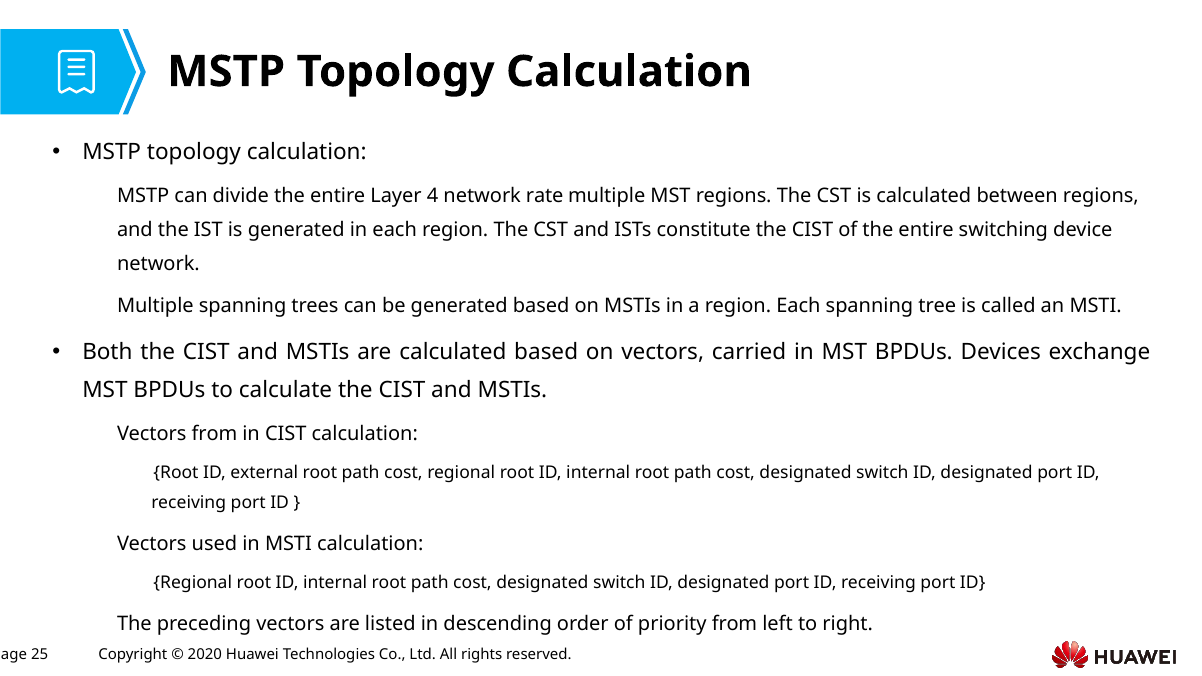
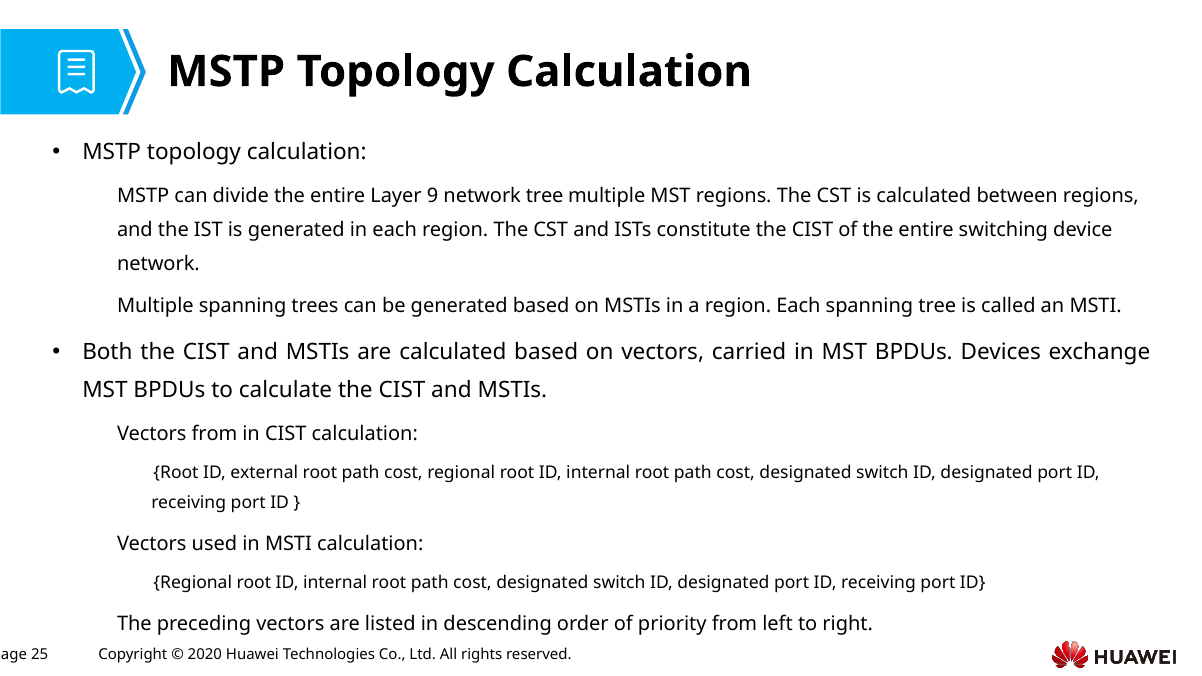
4: 4 -> 9
network rate: rate -> tree
